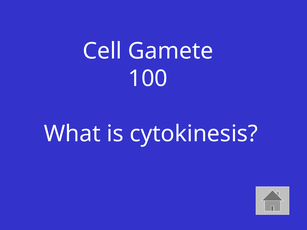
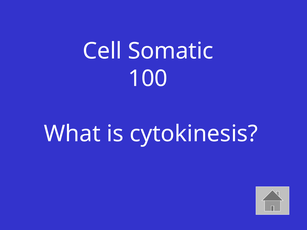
Gamete: Gamete -> Somatic
